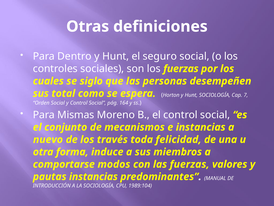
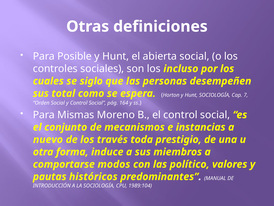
Dentro: Dentro -> Posible
seguro: seguro -> abierta
los fuerzas: fuerzas -> incluso
felicidad: felicidad -> prestigio
las fuerzas: fuerzas -> político
pautas instancias: instancias -> históricos
